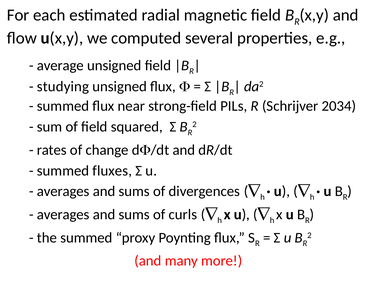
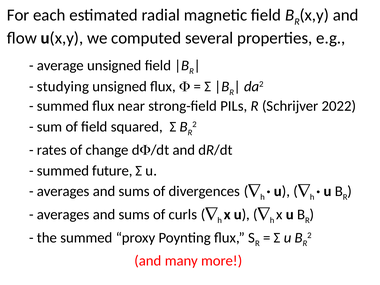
2034: 2034 -> 2022
fluxes: fluxes -> future
